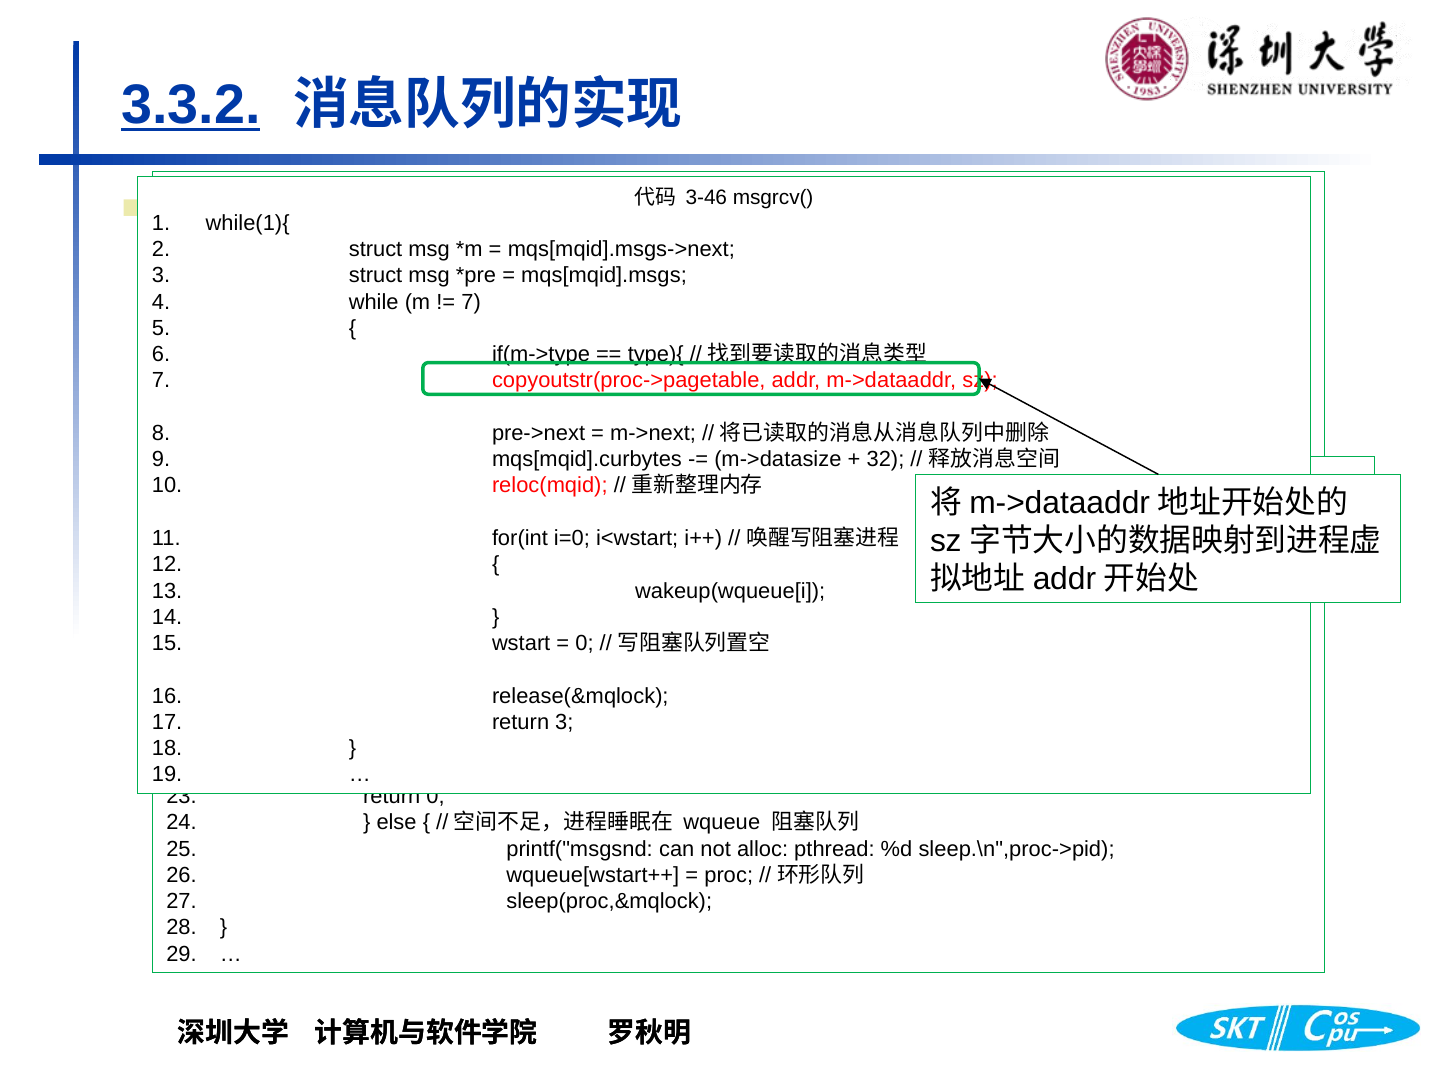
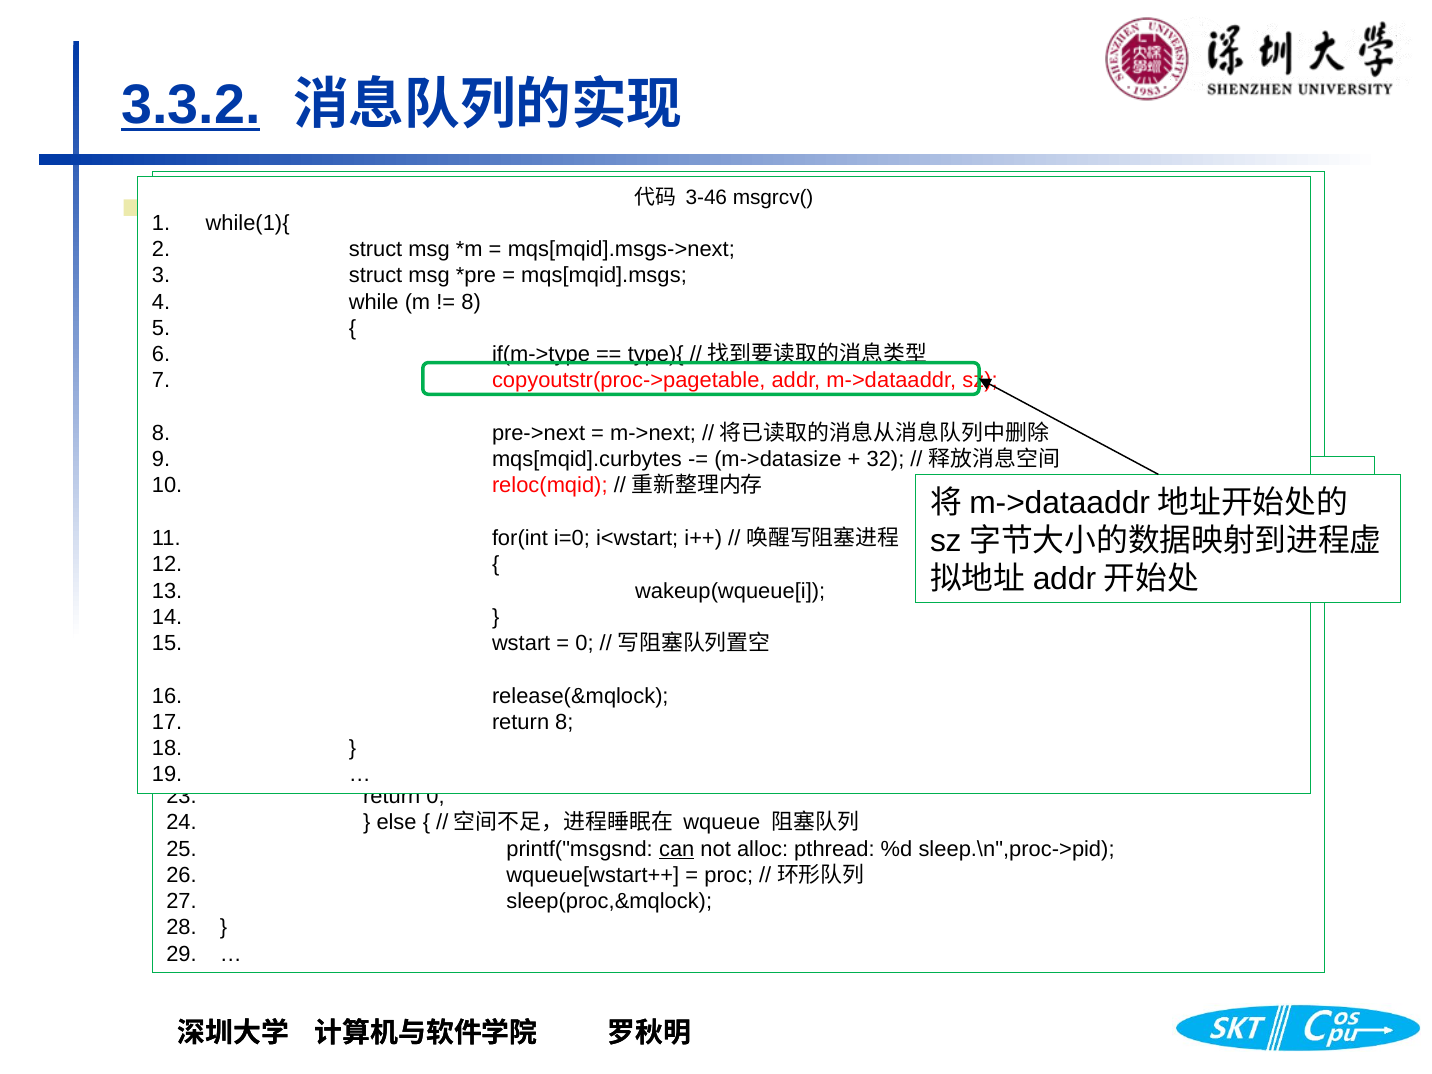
7 at (471, 302): 7 -> 8
return 3: 3 -> 8
can underline: none -> present
